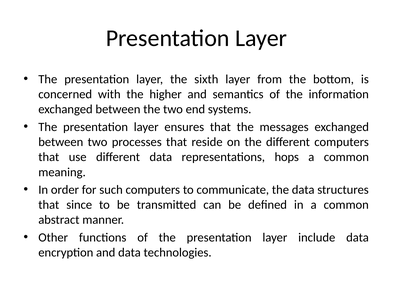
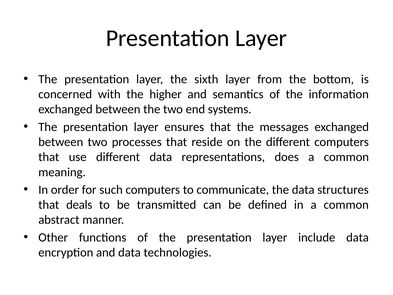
hops: hops -> does
since: since -> deals
